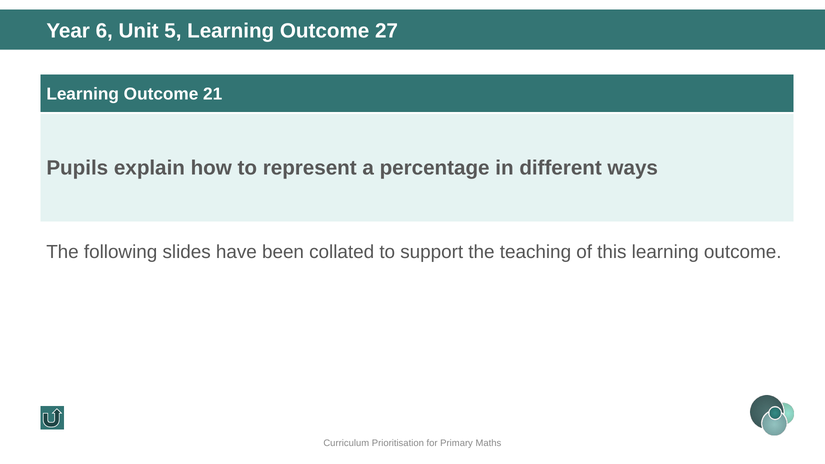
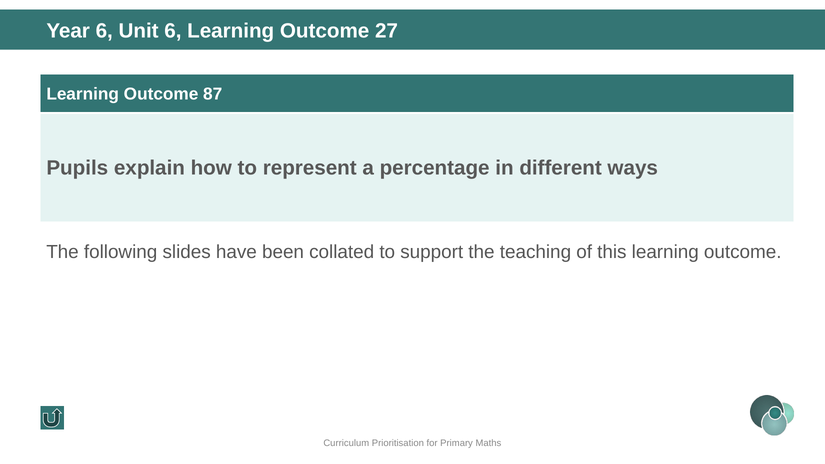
Unit 5: 5 -> 6
21: 21 -> 87
